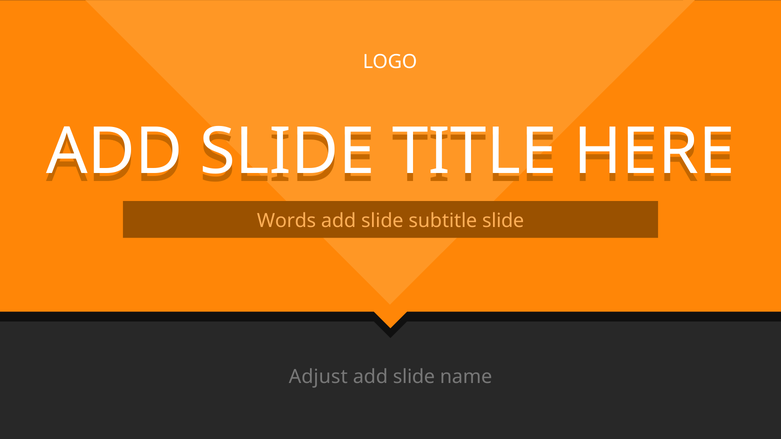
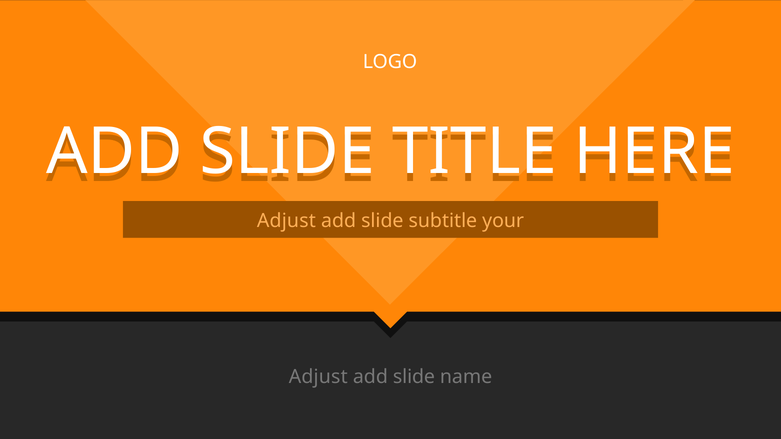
Words at (286, 221): Words -> Adjust
subtitle slide: slide -> your
